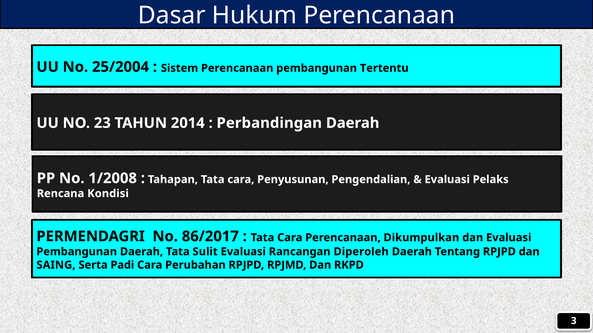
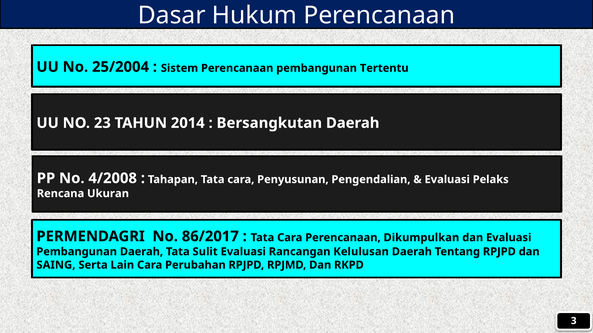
Perbandingan: Perbandingan -> Bersangkutan
1/2008: 1/2008 -> 4/2008
Kondisi: Kondisi -> Ukuran
Diperoleh: Diperoleh -> Kelulusan
Padi: Padi -> Lain
